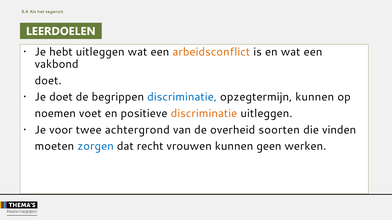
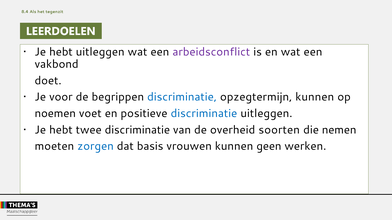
arbeidsconflict colour: orange -> purple
Je doet: doet -> voor
discriminatie at (204, 114) colour: orange -> blue
voor at (61, 130): voor -> hebt
twee achtergrond: achtergrond -> discriminatie
vinden: vinden -> nemen
recht: recht -> basis
